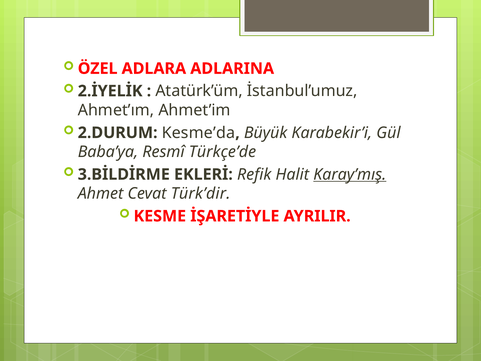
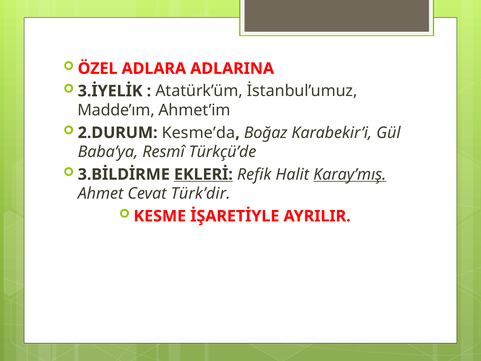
2.İYELİK: 2.İYELİK -> 3.İYELİK
Ahmet’ım: Ahmet’ım -> Madde’ım
Büyük: Büyük -> Boğaz
Türkçe’de: Türkçe’de -> Türkçü’de
EKLERİ underline: none -> present
